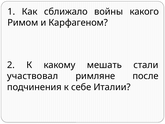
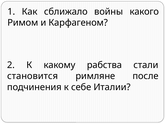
мешать: мешать -> рабства
участвовал: участвовал -> становится
